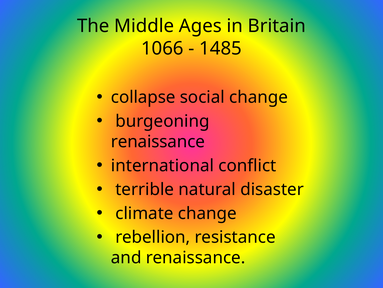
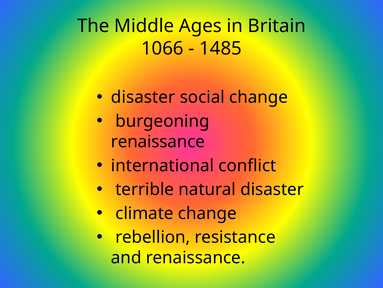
collapse at (143, 97): collapse -> disaster
